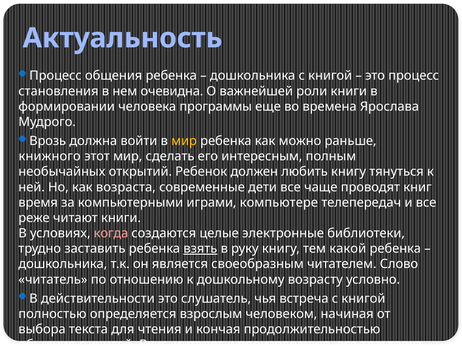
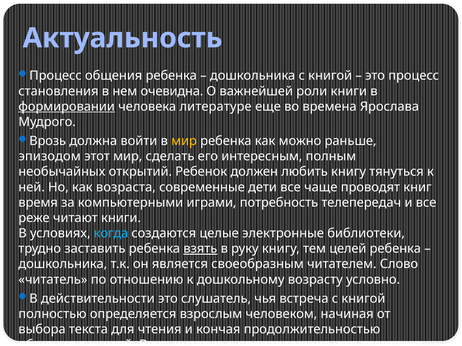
формировании underline: none -> present
программы: программы -> литературе
книжного: книжного -> эпизодом
компьютере: компьютере -> потребность
когда colour: pink -> light blue
какой: какой -> целей
